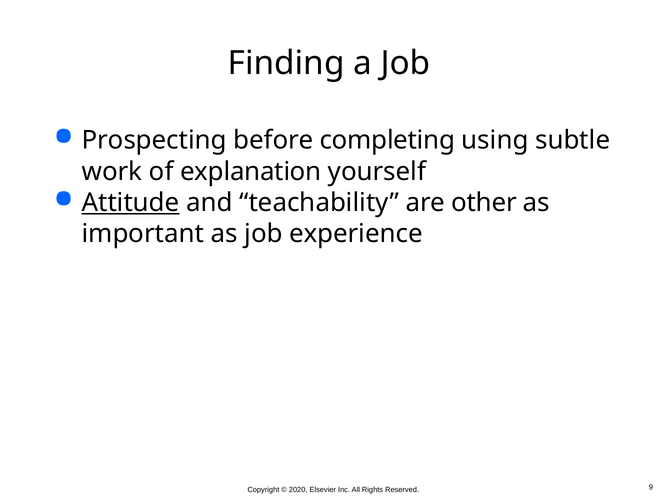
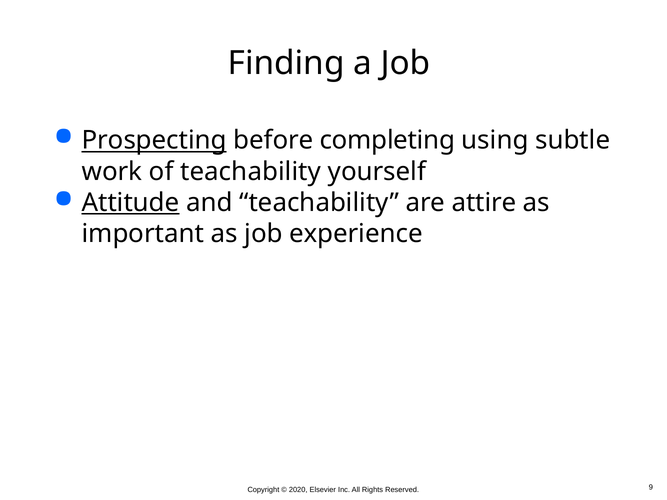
Prospecting underline: none -> present
of explanation: explanation -> teachability
other: other -> attire
